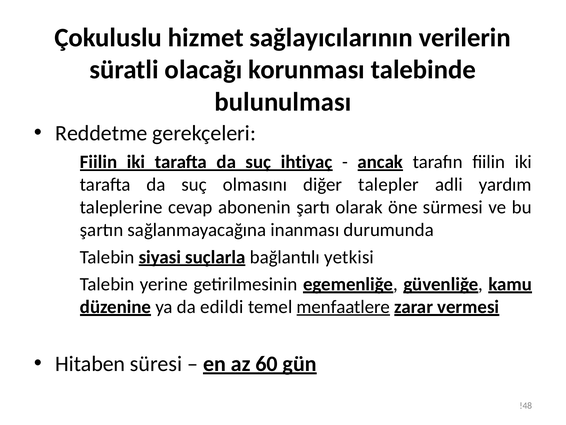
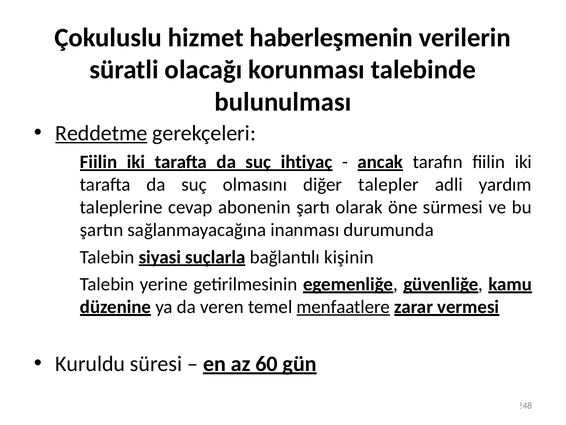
sağlayıcılarının: sağlayıcılarının -> haberleşmenin
Reddetme underline: none -> present
yetkisi: yetkisi -> kişinin
edildi: edildi -> veren
Hitaben: Hitaben -> Kuruldu
